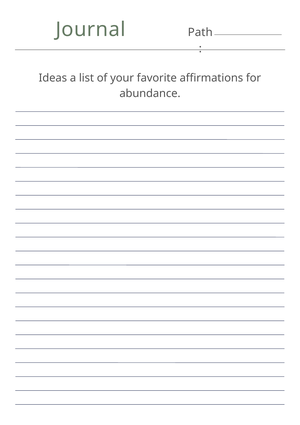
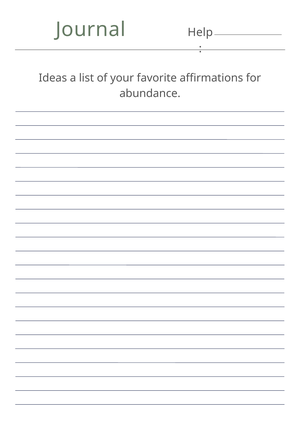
Path: Path -> Help
